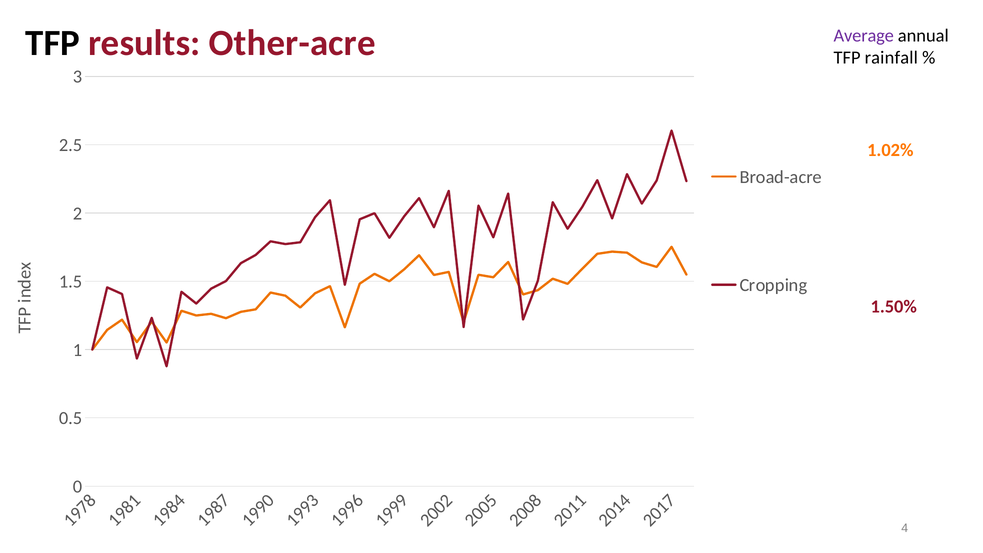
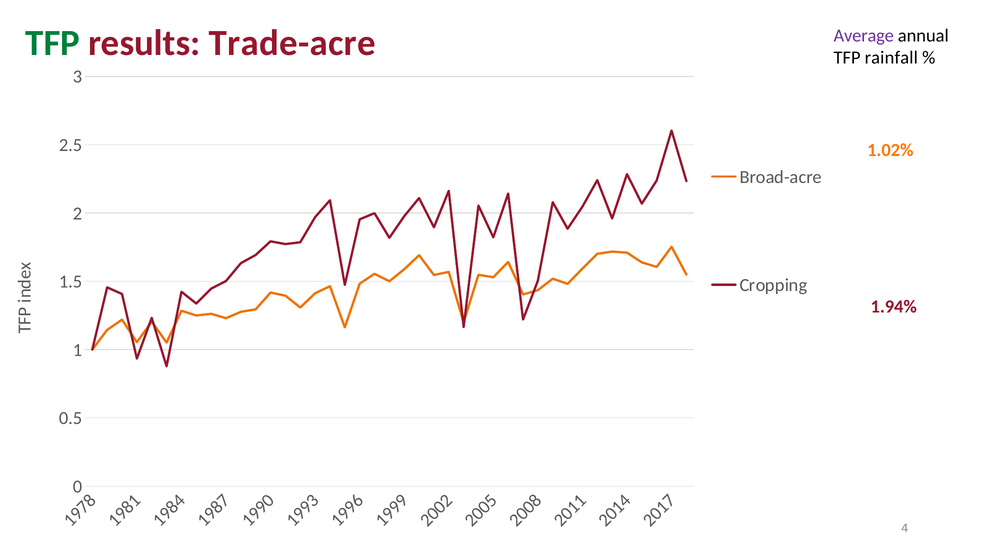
TFP at (53, 43) colour: black -> green
Other-acre: Other-acre -> Trade-acre
1.50%: 1.50% -> 1.94%
